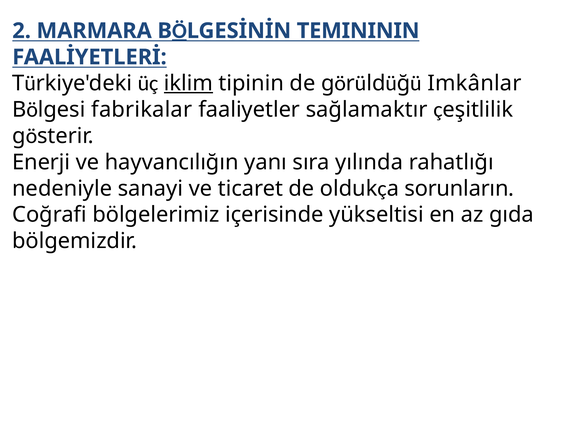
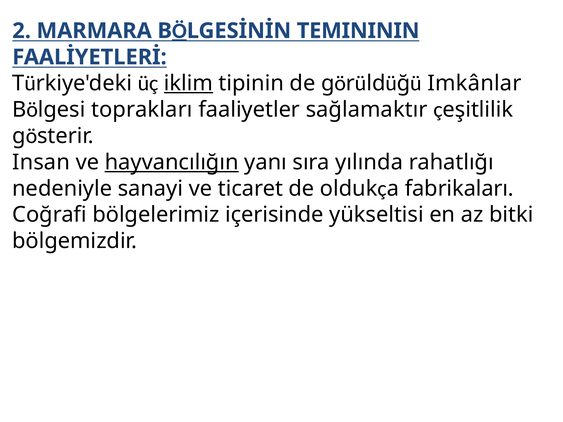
fabrikalar: fabrikalar -> toprakları
Enerji: Enerji -> Insan
hayvancılığın underline: none -> present
sorunların: sorunların -> fabrikaları
gıda: gıda -> bitki
